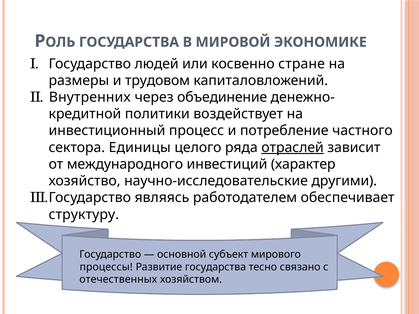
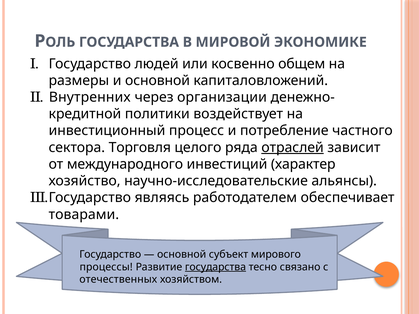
стране: стране -> общем
и трудовом: трудовом -> основной
объединение: объединение -> организации
Единицы: Единицы -> Торговля
другими: другими -> альянсы
структуру: структуру -> товарами
государства at (215, 267) underline: none -> present
